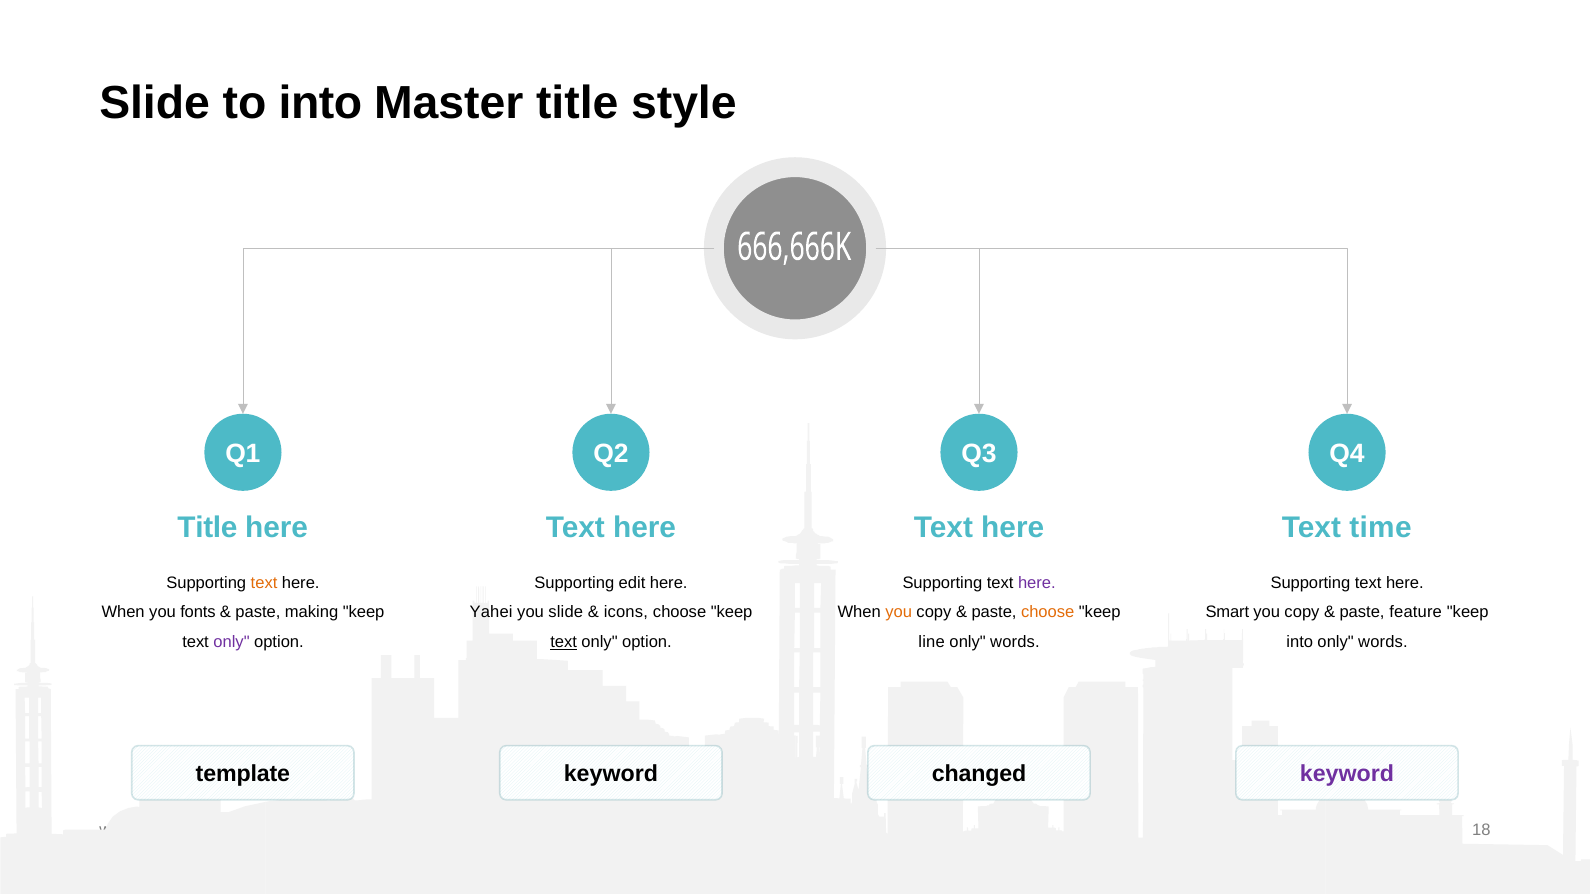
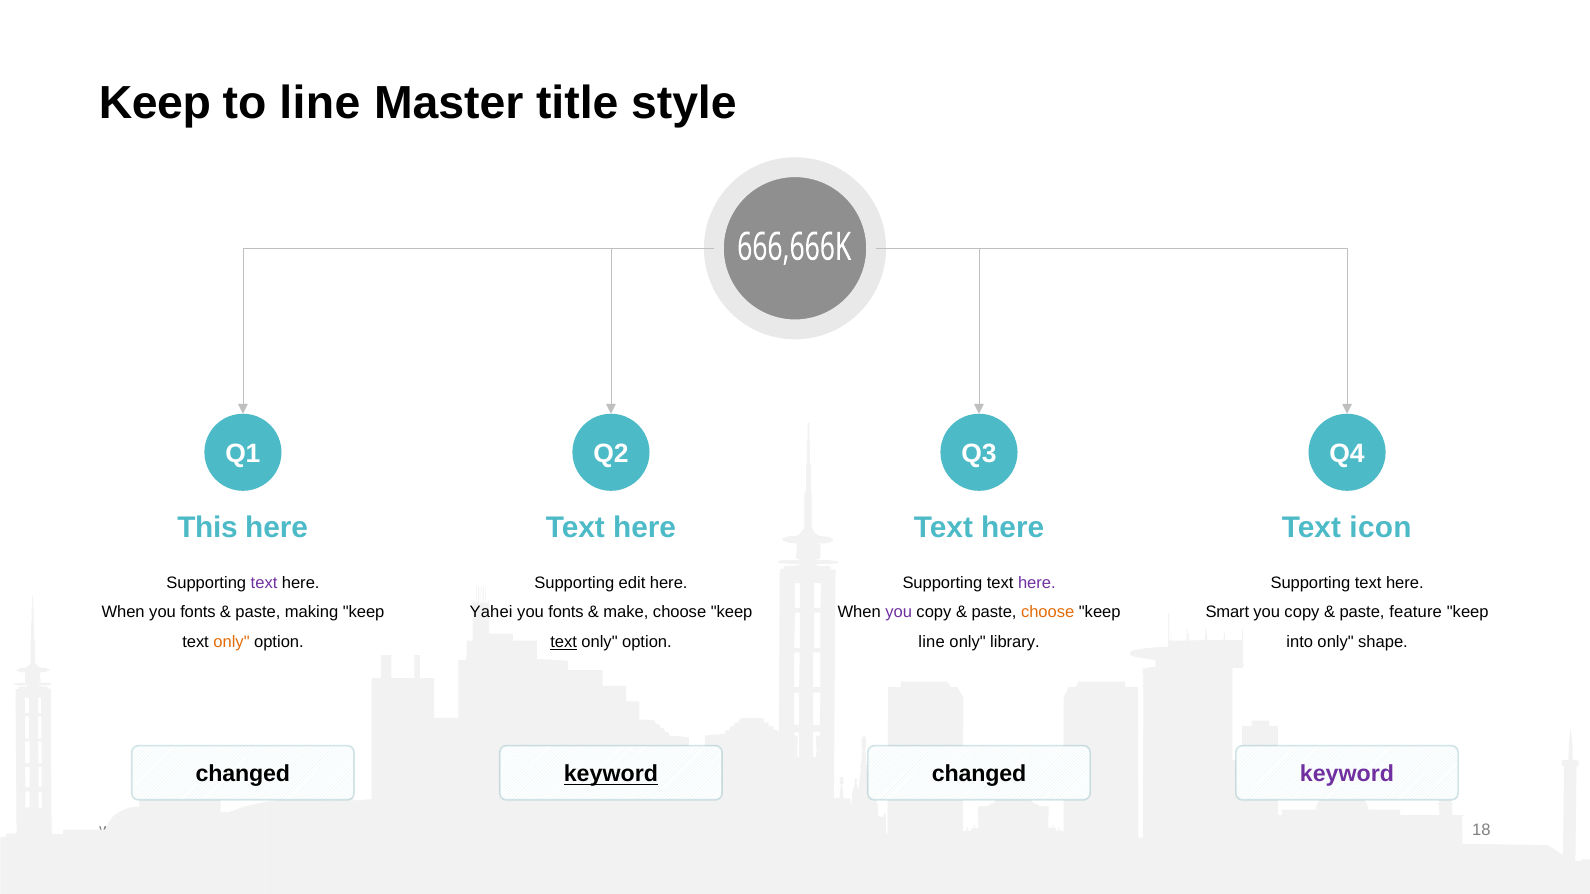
Slide at (155, 103): Slide -> Keep
to into: into -> line
Title at (208, 527): Title -> This
time: time -> icon
text at (264, 583) colour: orange -> purple
slide at (566, 613): slide -> fonts
icons: icons -> make
you at (899, 613) colour: orange -> purple
only at (231, 642) colour: purple -> orange
words at (1015, 642): words -> library
words at (1383, 642): words -> shape
template at (243, 775): template -> changed
keyword at (611, 775) underline: none -> present
